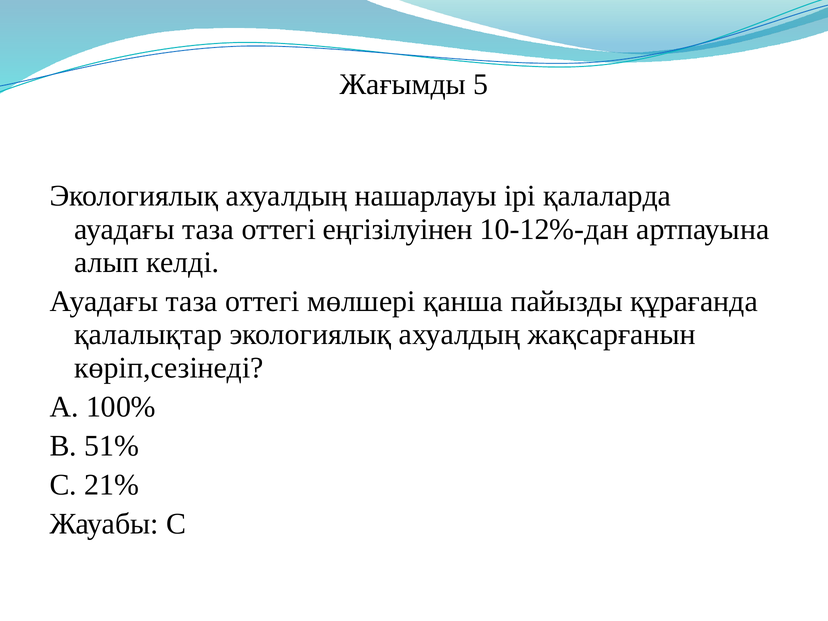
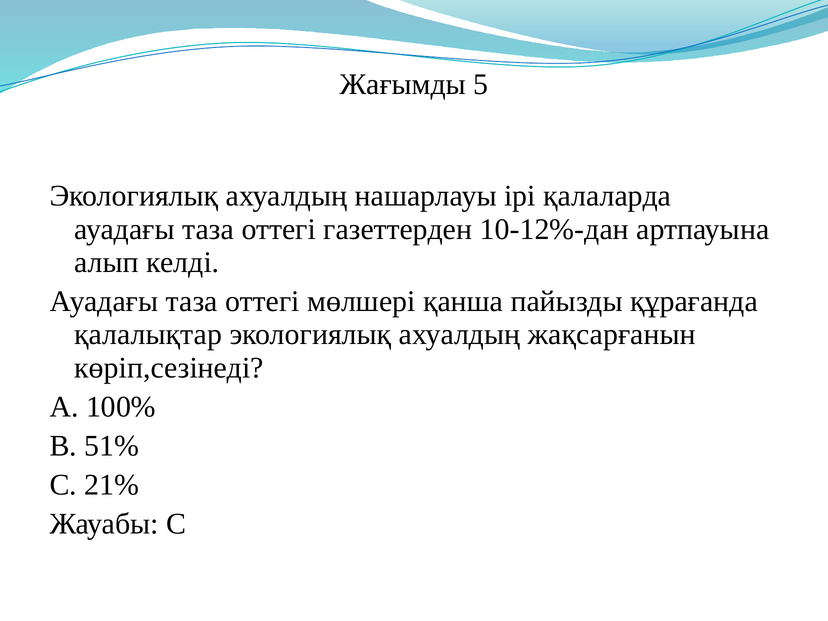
еңгізілуінен: еңгізілуінен -> газеттерден
